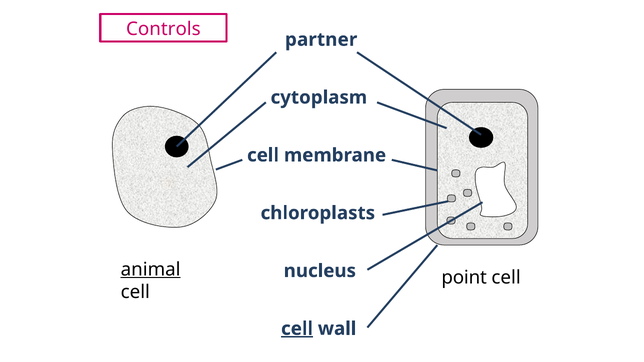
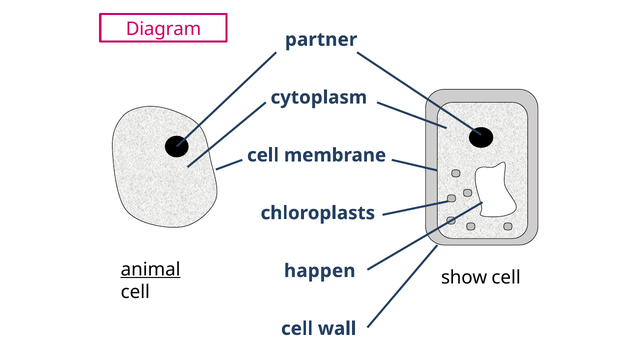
Controls: Controls -> Diagram
nucleus: nucleus -> happen
point: point -> show
cell at (297, 329) underline: present -> none
